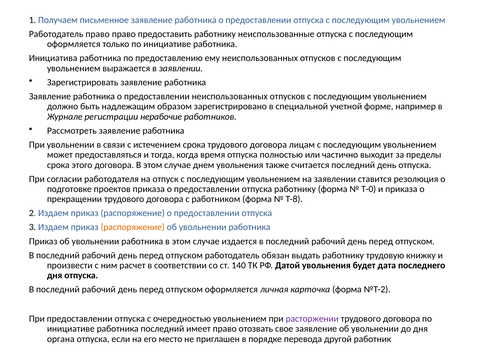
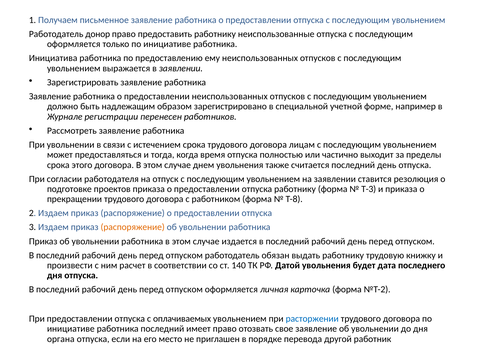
Работодатель право: право -> донор
нерабочие: нерабочие -> перенесен
Т-0: Т-0 -> Т-3
очередностью: очередностью -> оплачиваемых
расторжении colour: purple -> blue
